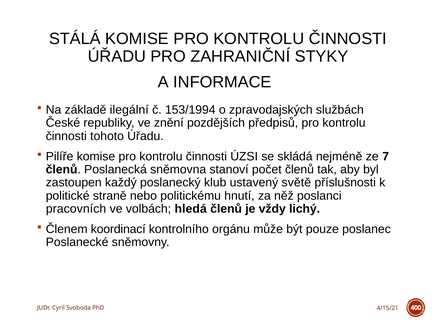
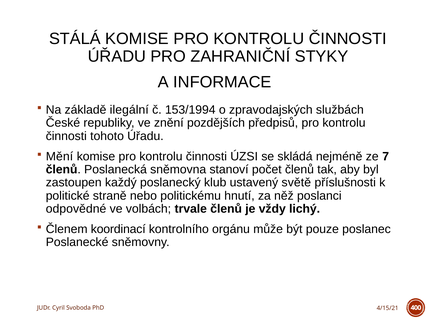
Pilíře: Pilíře -> Mění
pracovních: pracovních -> odpovědné
hledá: hledá -> trvale
